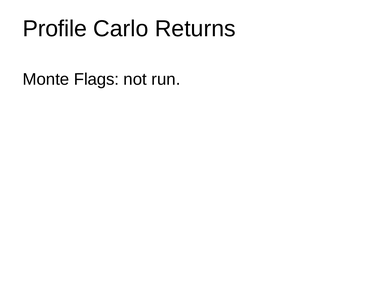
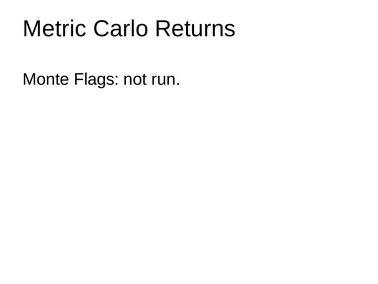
Profile: Profile -> Metric
